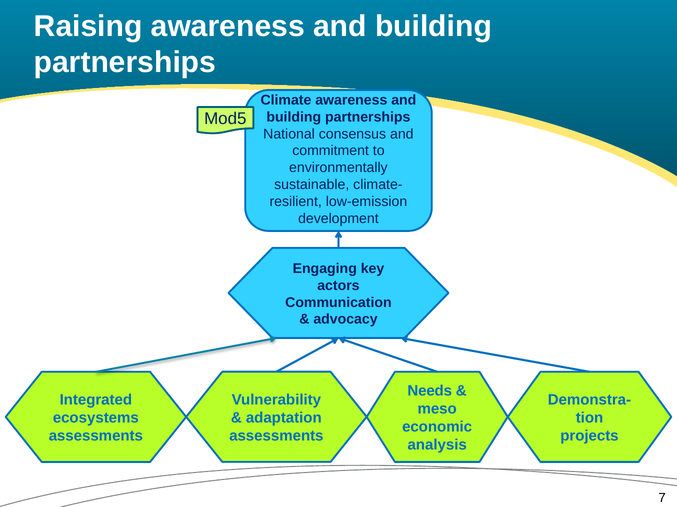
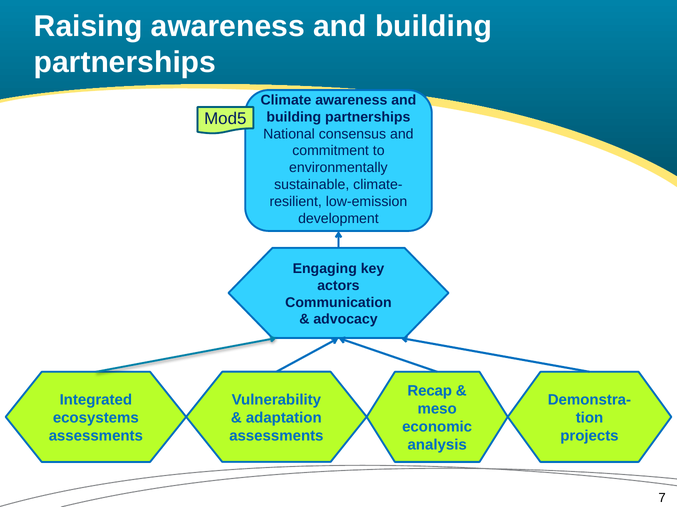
Needs: Needs -> Recap
